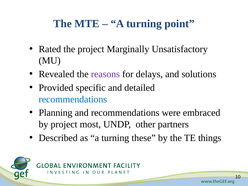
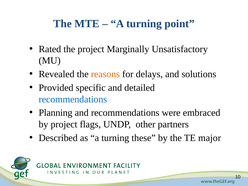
reasons colour: purple -> orange
most: most -> flags
things: things -> major
